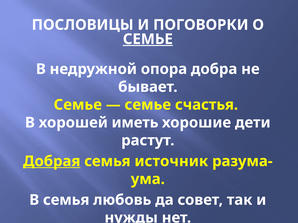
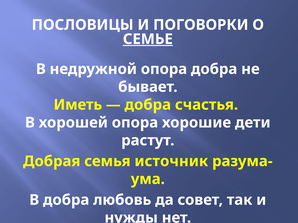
Семье at (78, 105): Семье -> Иметь
семье at (148, 105): семье -> добра
хорошей иметь: иметь -> опора
Добрая underline: present -> none
В семья: семья -> добра
